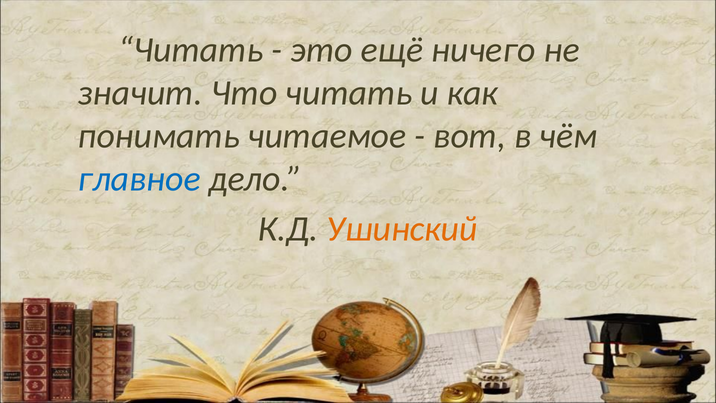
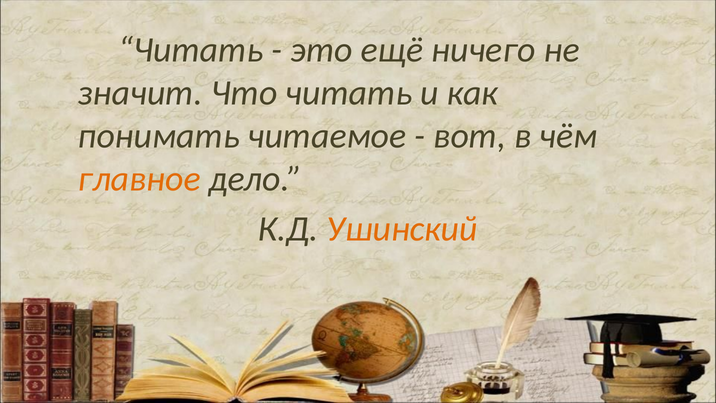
главное colour: blue -> orange
